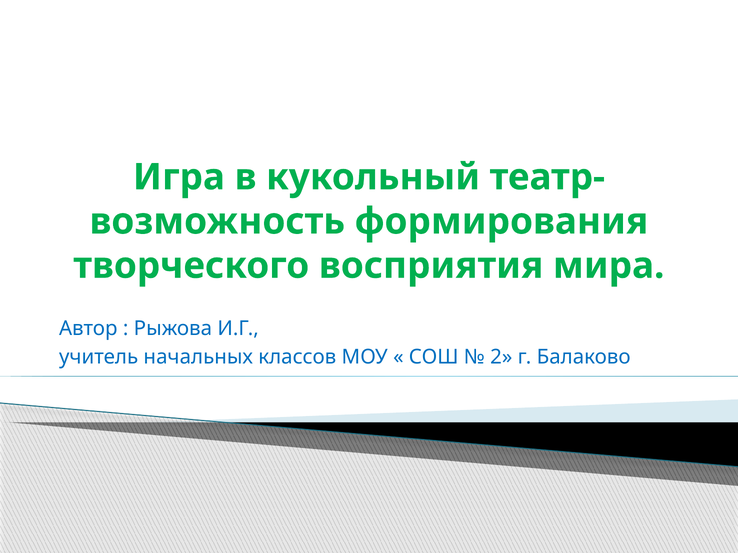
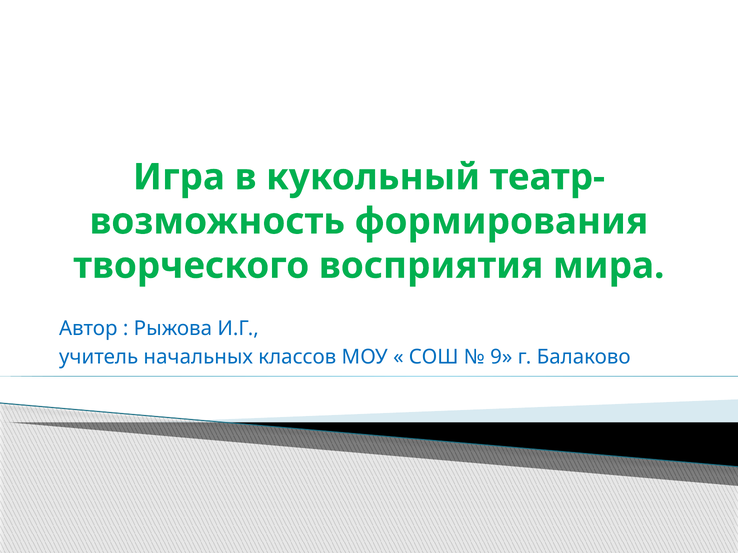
2: 2 -> 9
